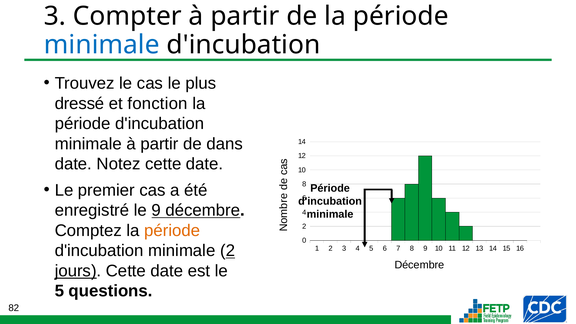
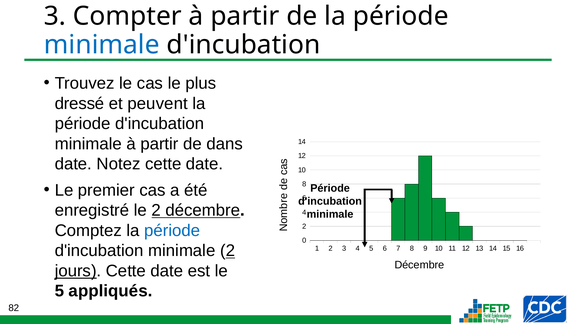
fonction: fonction -> peuvent
le 9: 9 -> 2
période at (172, 230) colour: orange -> blue
questions: questions -> appliqués
